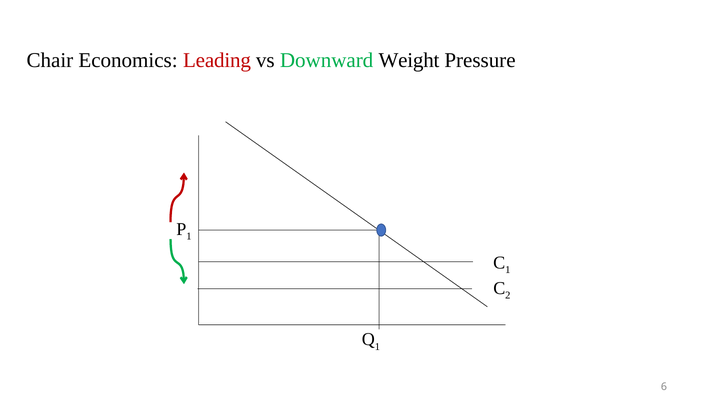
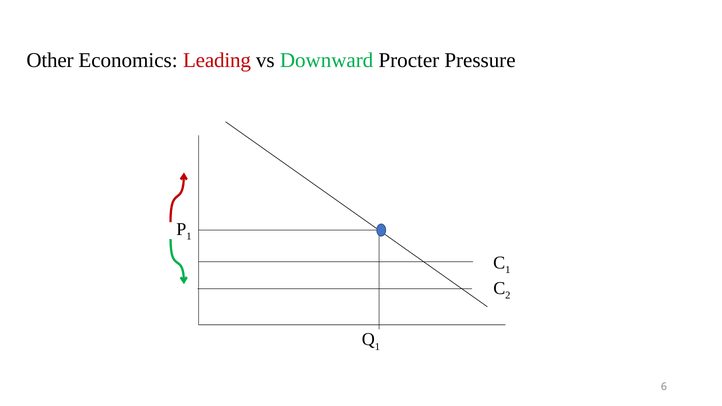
Chair: Chair -> Other
Weight: Weight -> Procter
